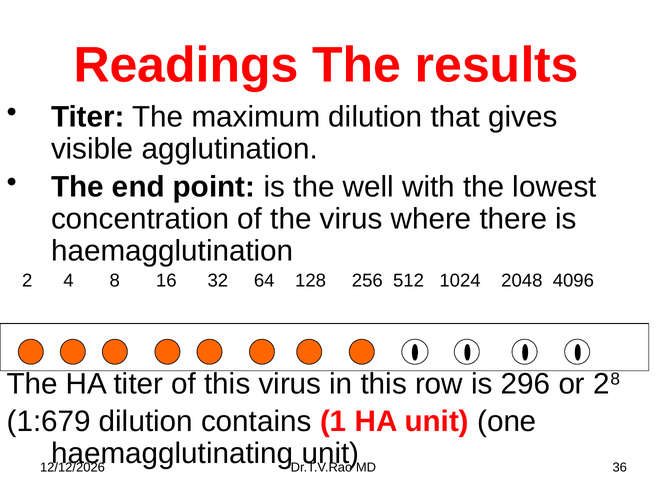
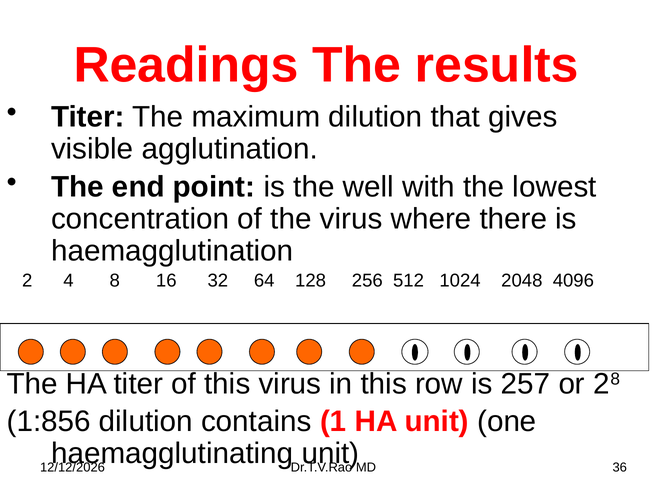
296: 296 -> 257
1:679: 1:679 -> 1:856
